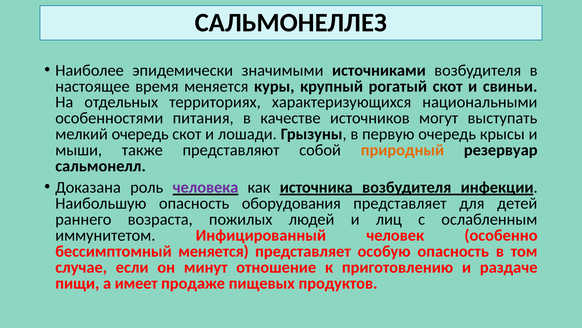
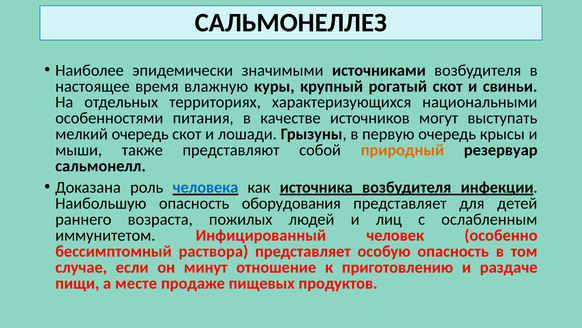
время меняется: меняется -> влажную
человека colour: purple -> blue
бессимптомный меняется: меняется -> раствора
имеет: имеет -> месте
